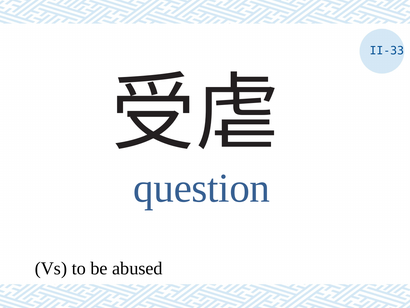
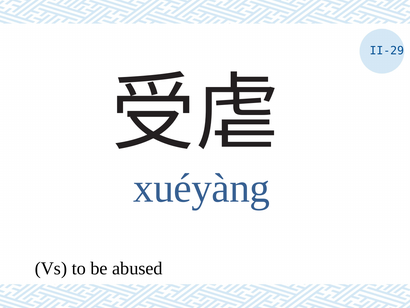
II-33: II-33 -> II-29
question: question -> xuéyàng
